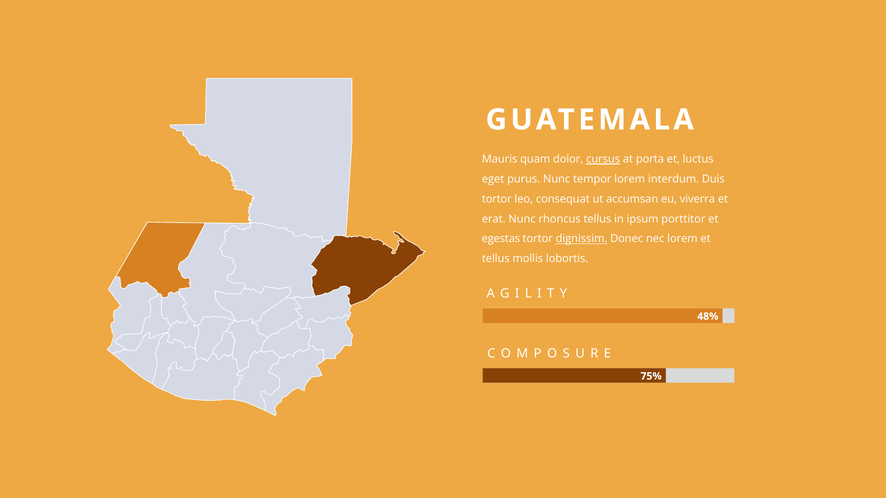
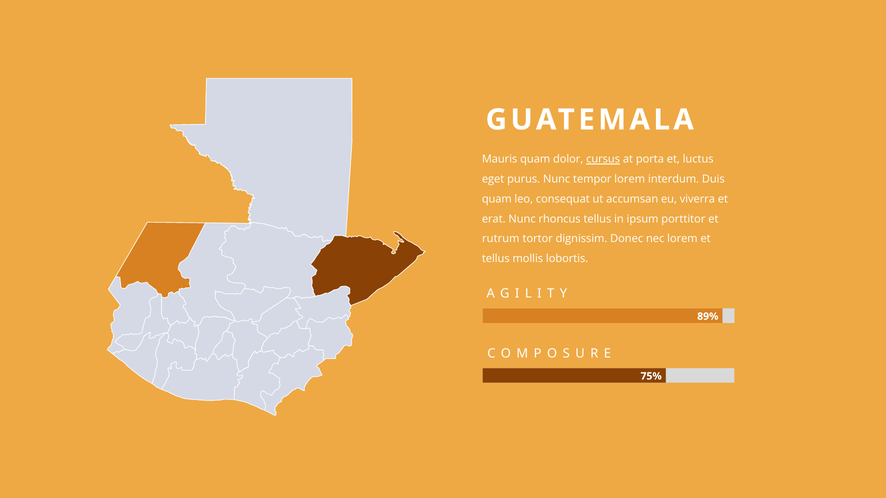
tortor at (497, 199): tortor -> quam
egestas: egestas -> rutrum
dignissim underline: present -> none
48%: 48% -> 89%
